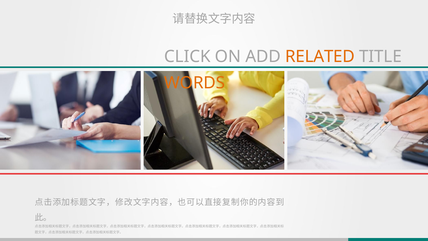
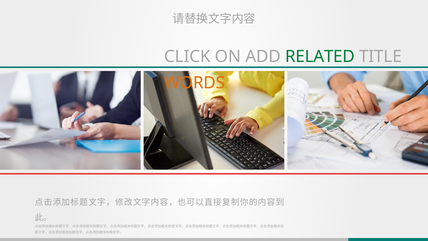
RELATED colour: orange -> green
